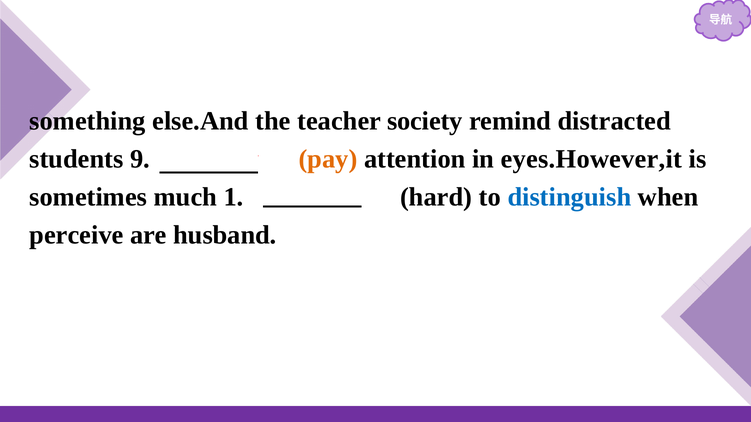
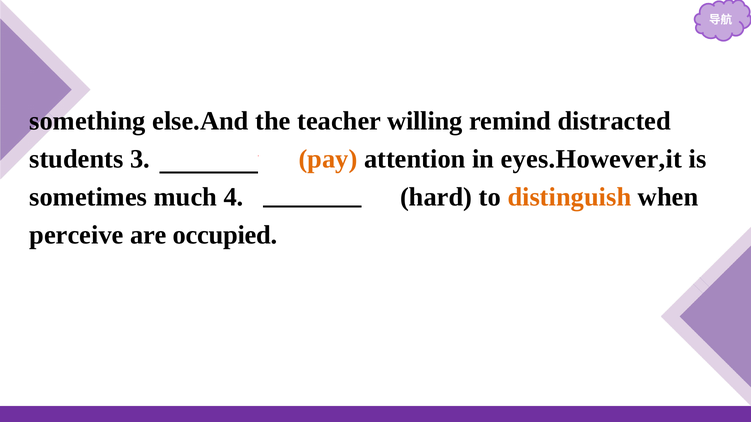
society: society -> willing
9: 9 -> 3
1: 1 -> 4
distinguish colour: blue -> orange
husband: husband -> occupied
